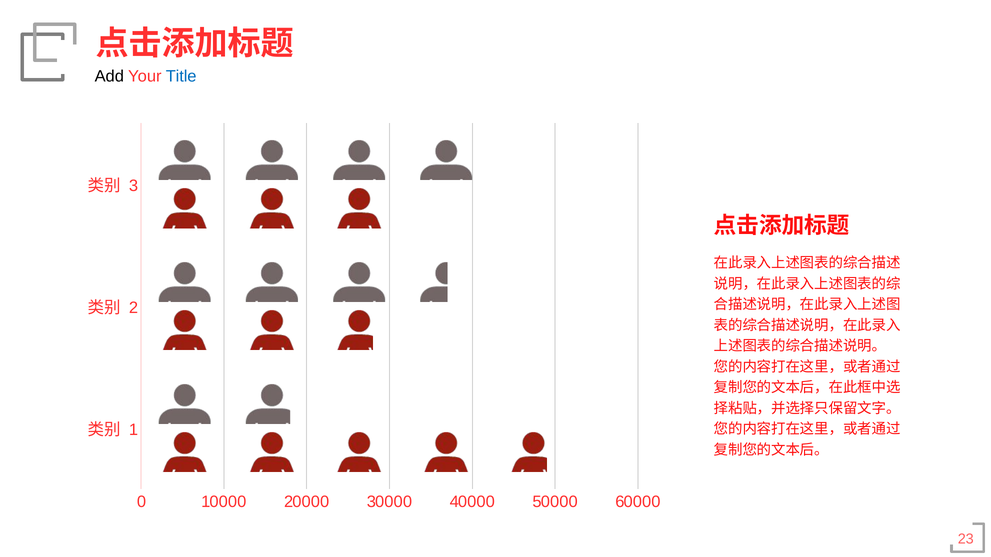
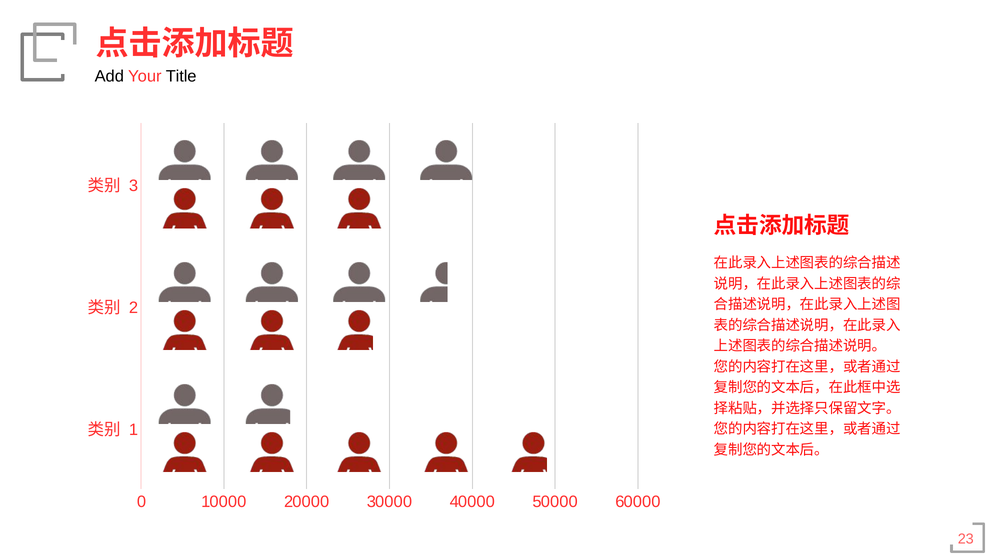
Title colour: blue -> black
